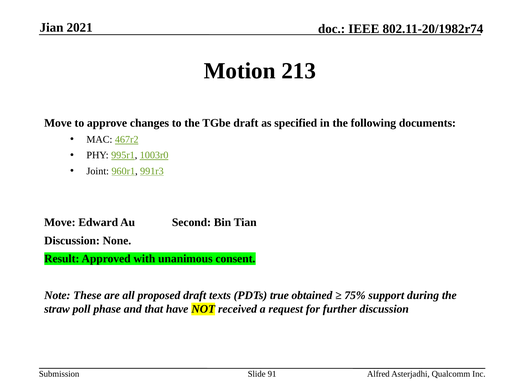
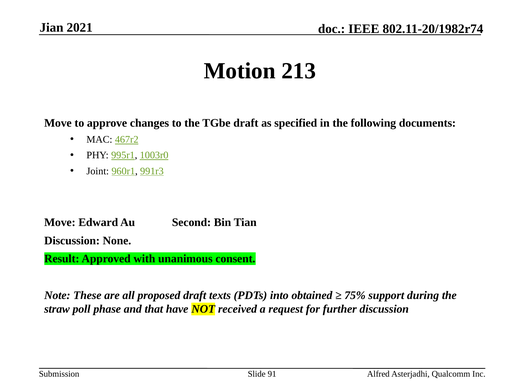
true: true -> into
